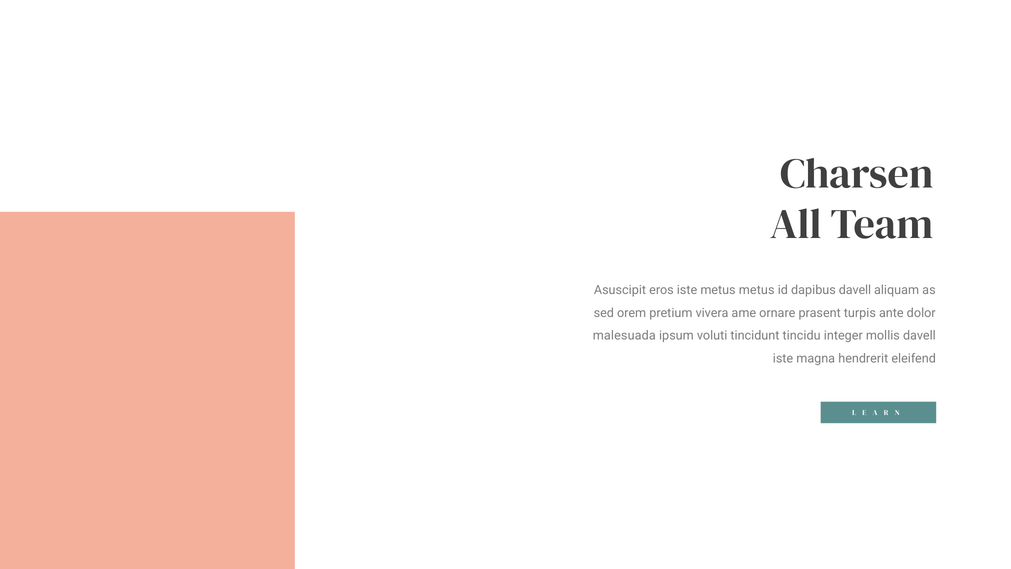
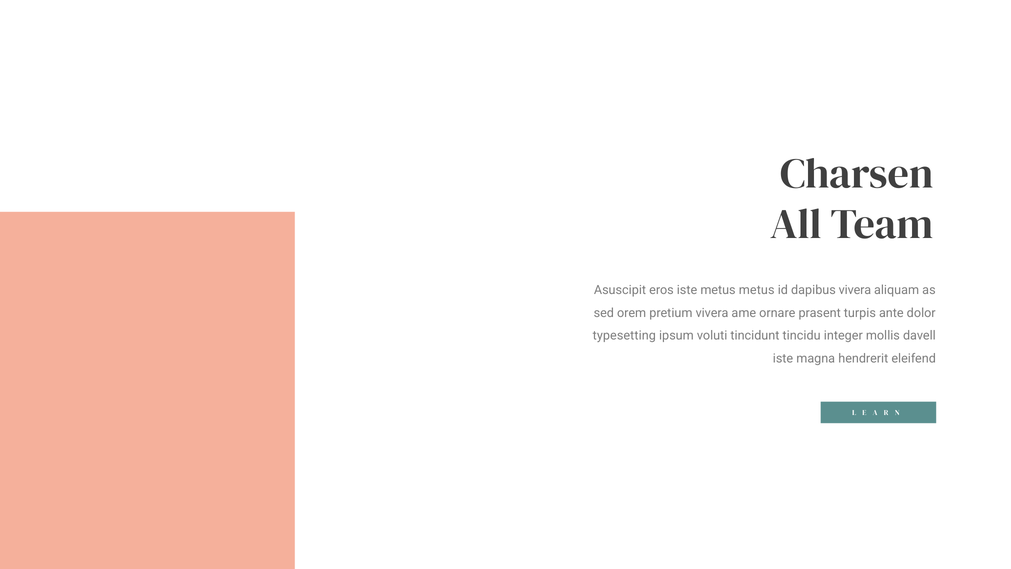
dapibus davell: davell -> vivera
malesuada: malesuada -> typesetting
